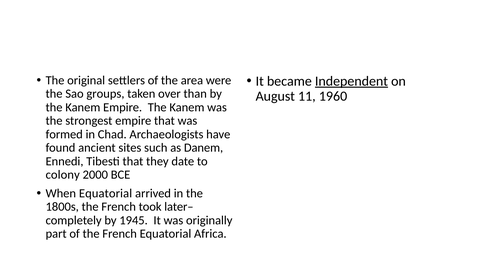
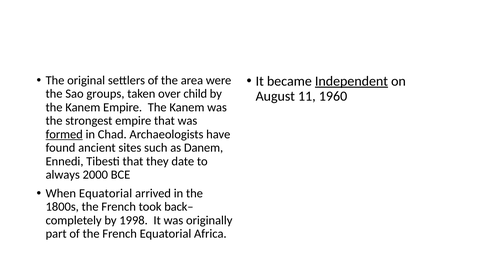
than: than -> child
formed underline: none -> present
colony: colony -> always
later–: later– -> back–
1945: 1945 -> 1998
